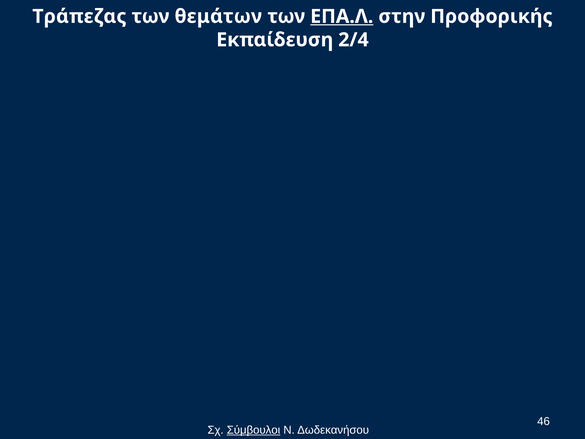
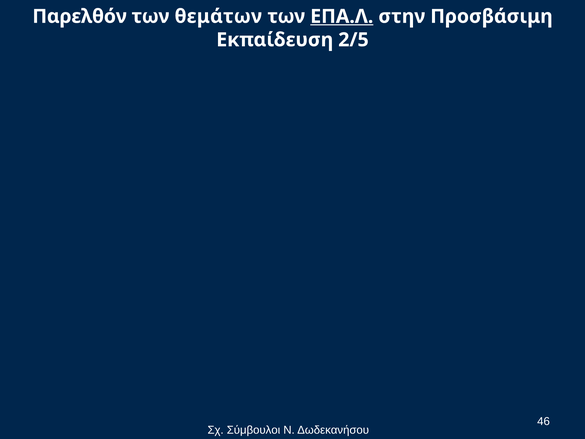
Τράπεζας: Τράπεζας -> Παρελθόν
Προφορικής: Προφορικής -> Προσβάσιμη
2/4: 2/4 -> 2/5
Σύμβουλοι underline: present -> none
